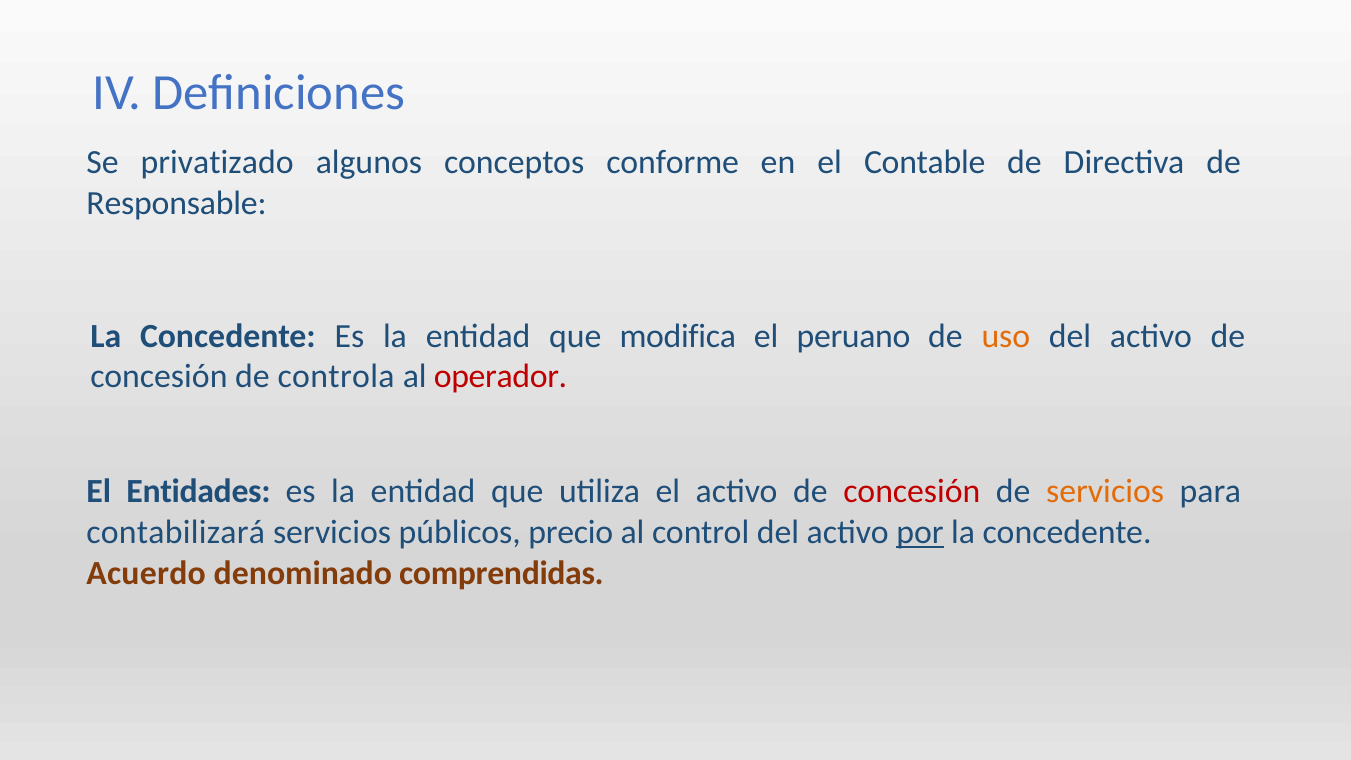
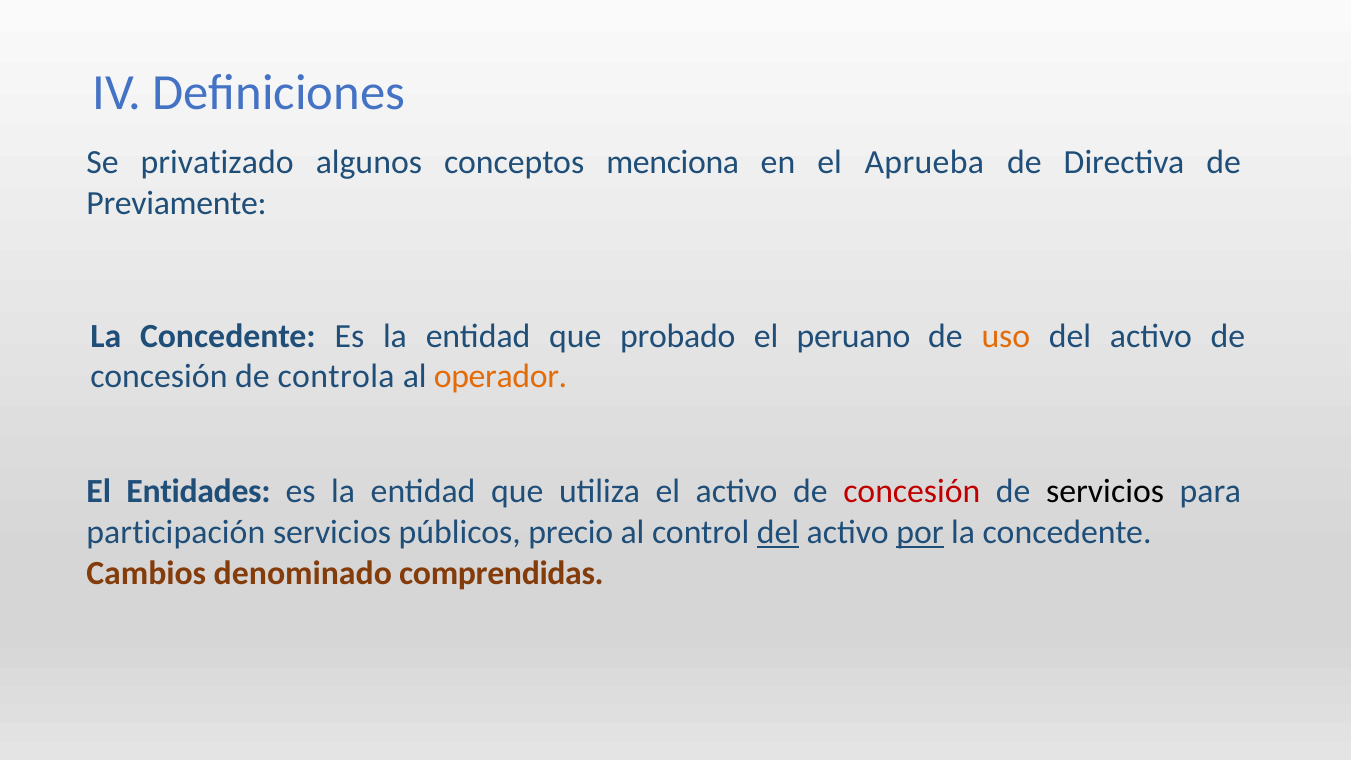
conforme: conforme -> menciona
Contable: Contable -> Aprueba
Responsable: Responsable -> Previamente
modifica: modifica -> probado
operador colour: red -> orange
servicios at (1105, 492) colour: orange -> black
contabilizará: contabilizará -> participación
del at (778, 532) underline: none -> present
Acuerdo: Acuerdo -> Cambios
